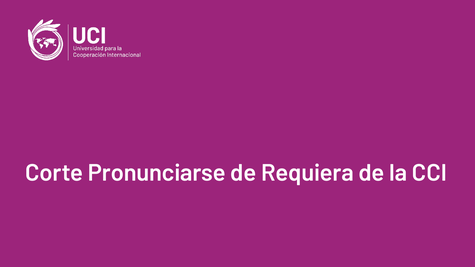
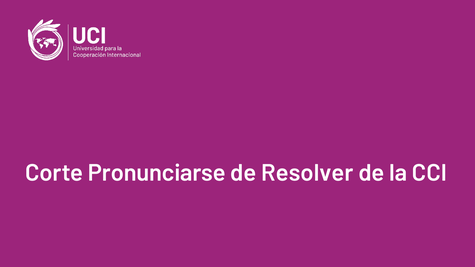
Requiera: Requiera -> Resolver
